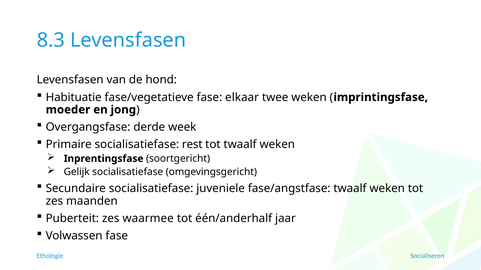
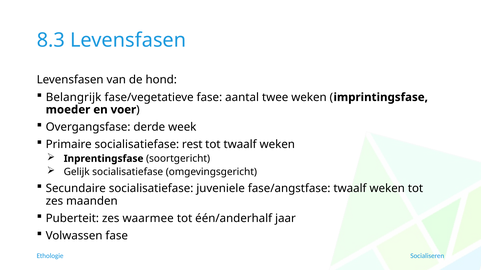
Habituatie: Habituatie -> Belangrijk
elkaar: elkaar -> aantal
jong: jong -> voer
